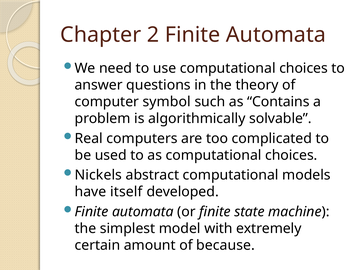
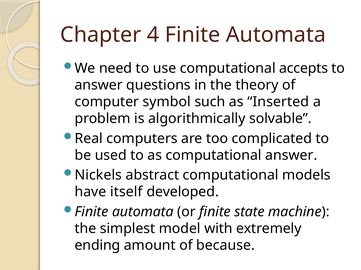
2: 2 -> 4
use computational choices: choices -> accepts
Contains: Contains -> Inserted
as computational choices: choices -> answer
certain: certain -> ending
